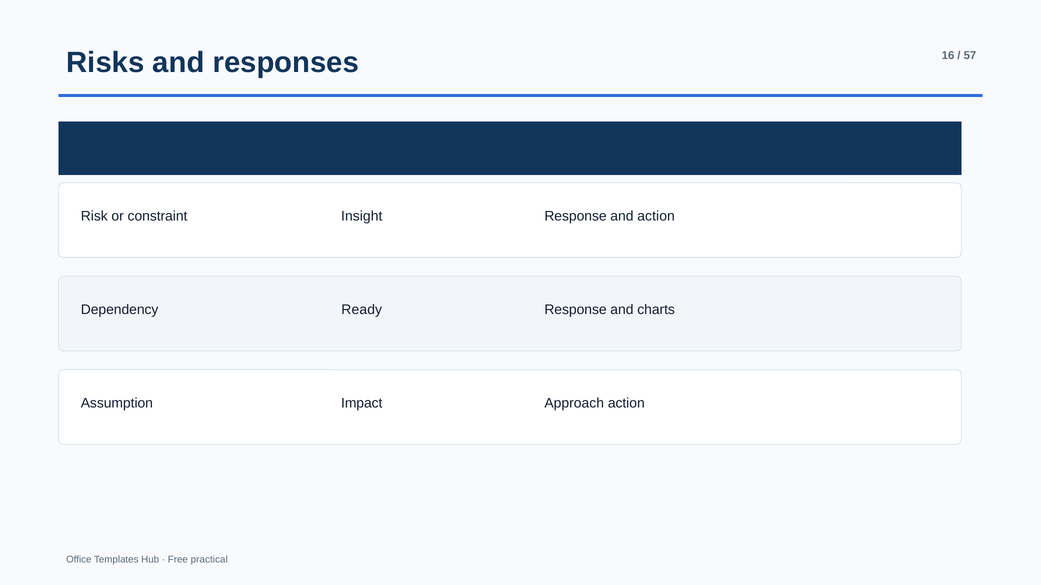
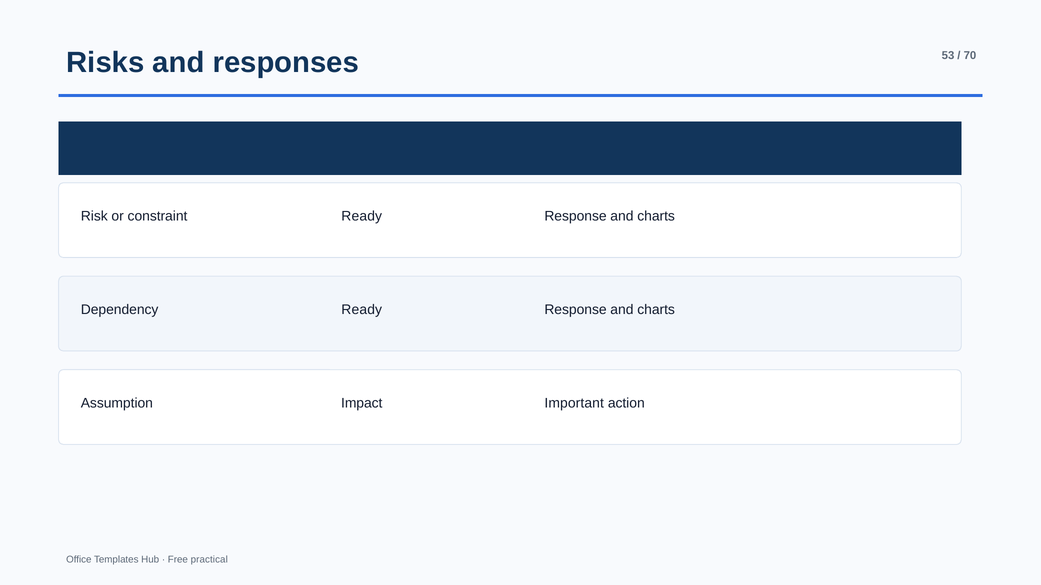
16: 16 -> 53
57: 57 -> 70
constraint Insight: Insight -> Ready
action at (656, 216): action -> charts
Approach: Approach -> Important
